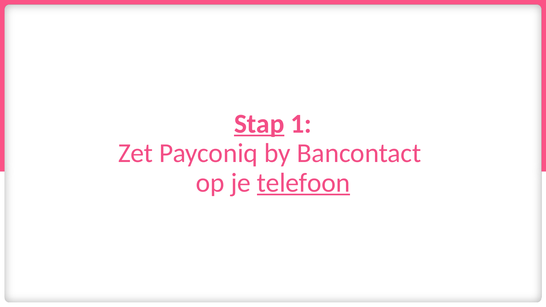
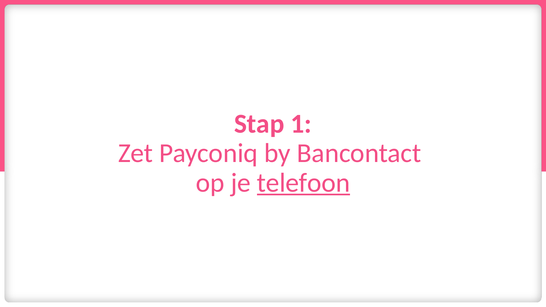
Stap underline: present -> none
